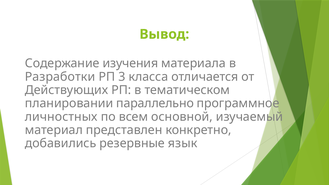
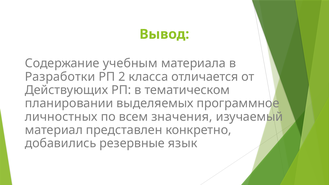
изучения: изучения -> учебным
3: 3 -> 2
параллельно: параллельно -> выделяемых
основной: основной -> значения
